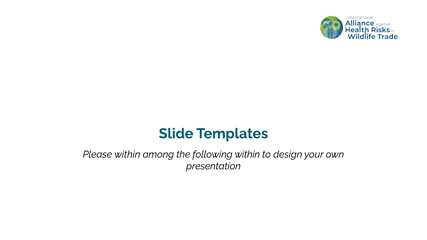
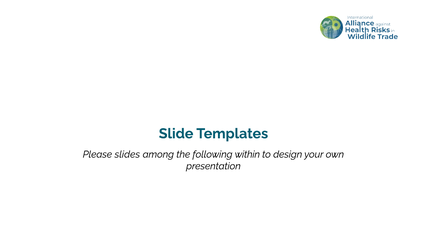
Please within: within -> slides
